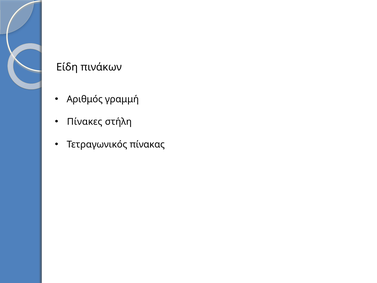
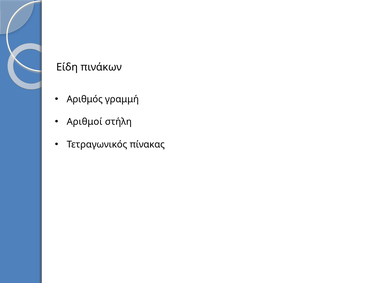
Πίνακες: Πίνακες -> Αριθμοί
